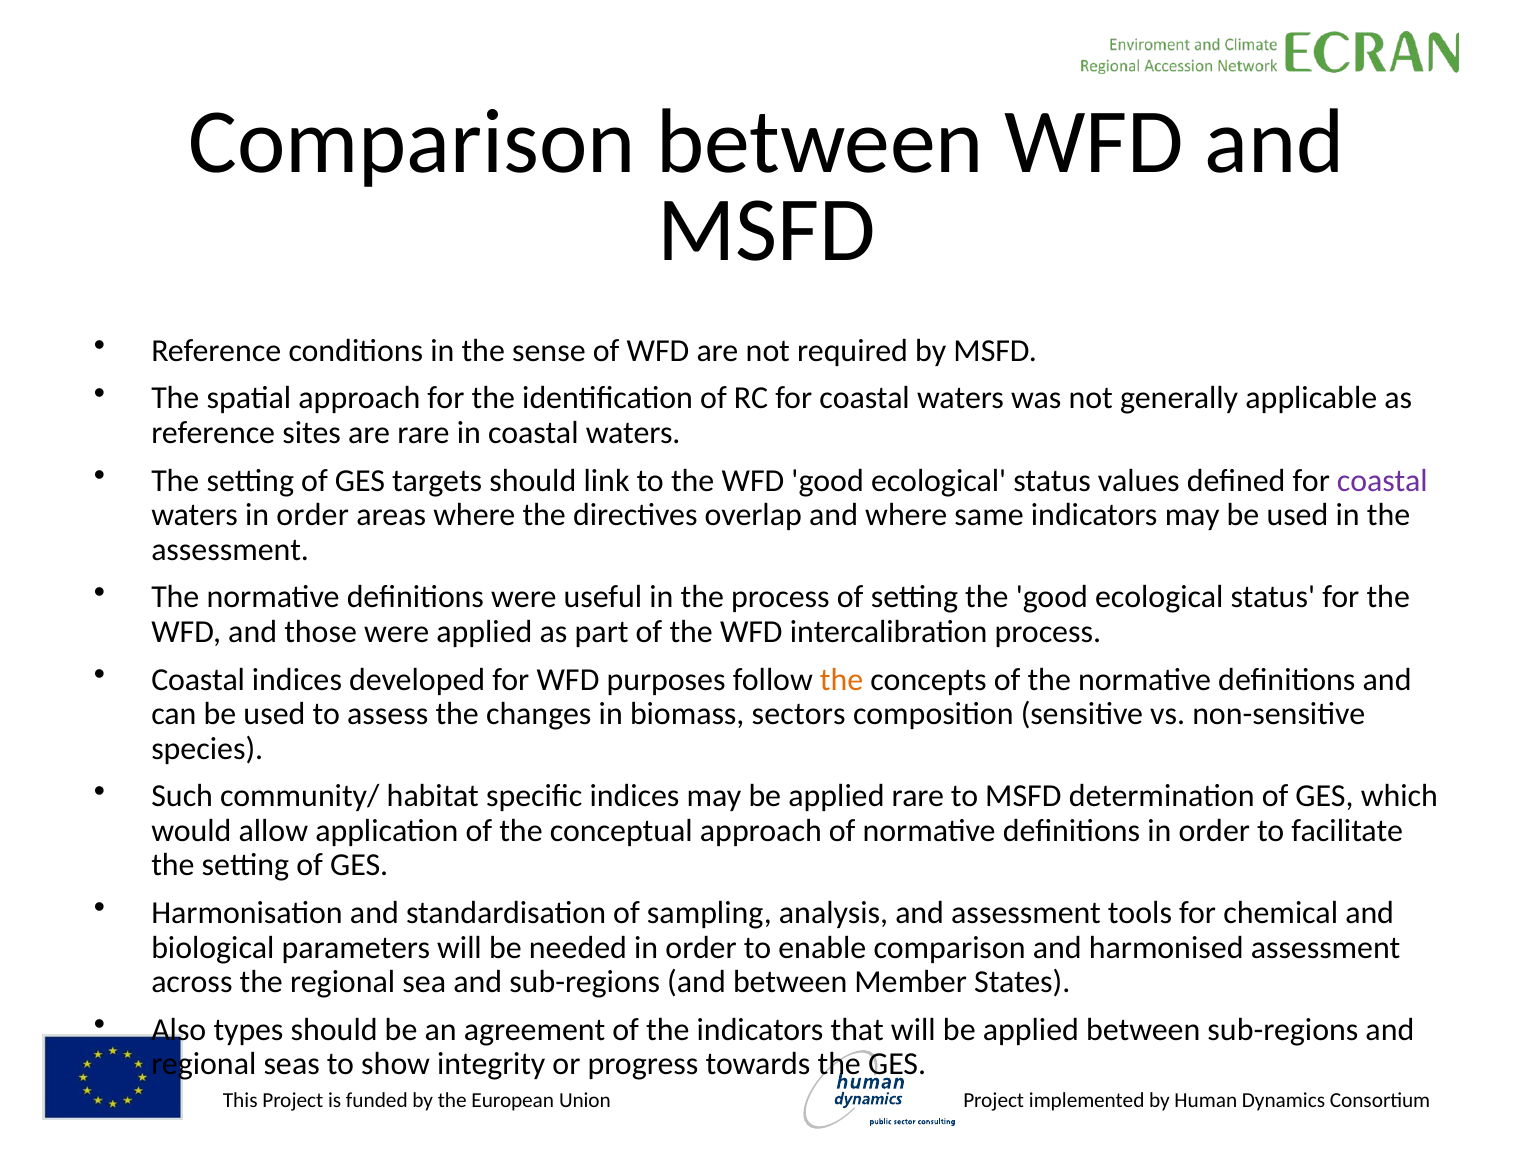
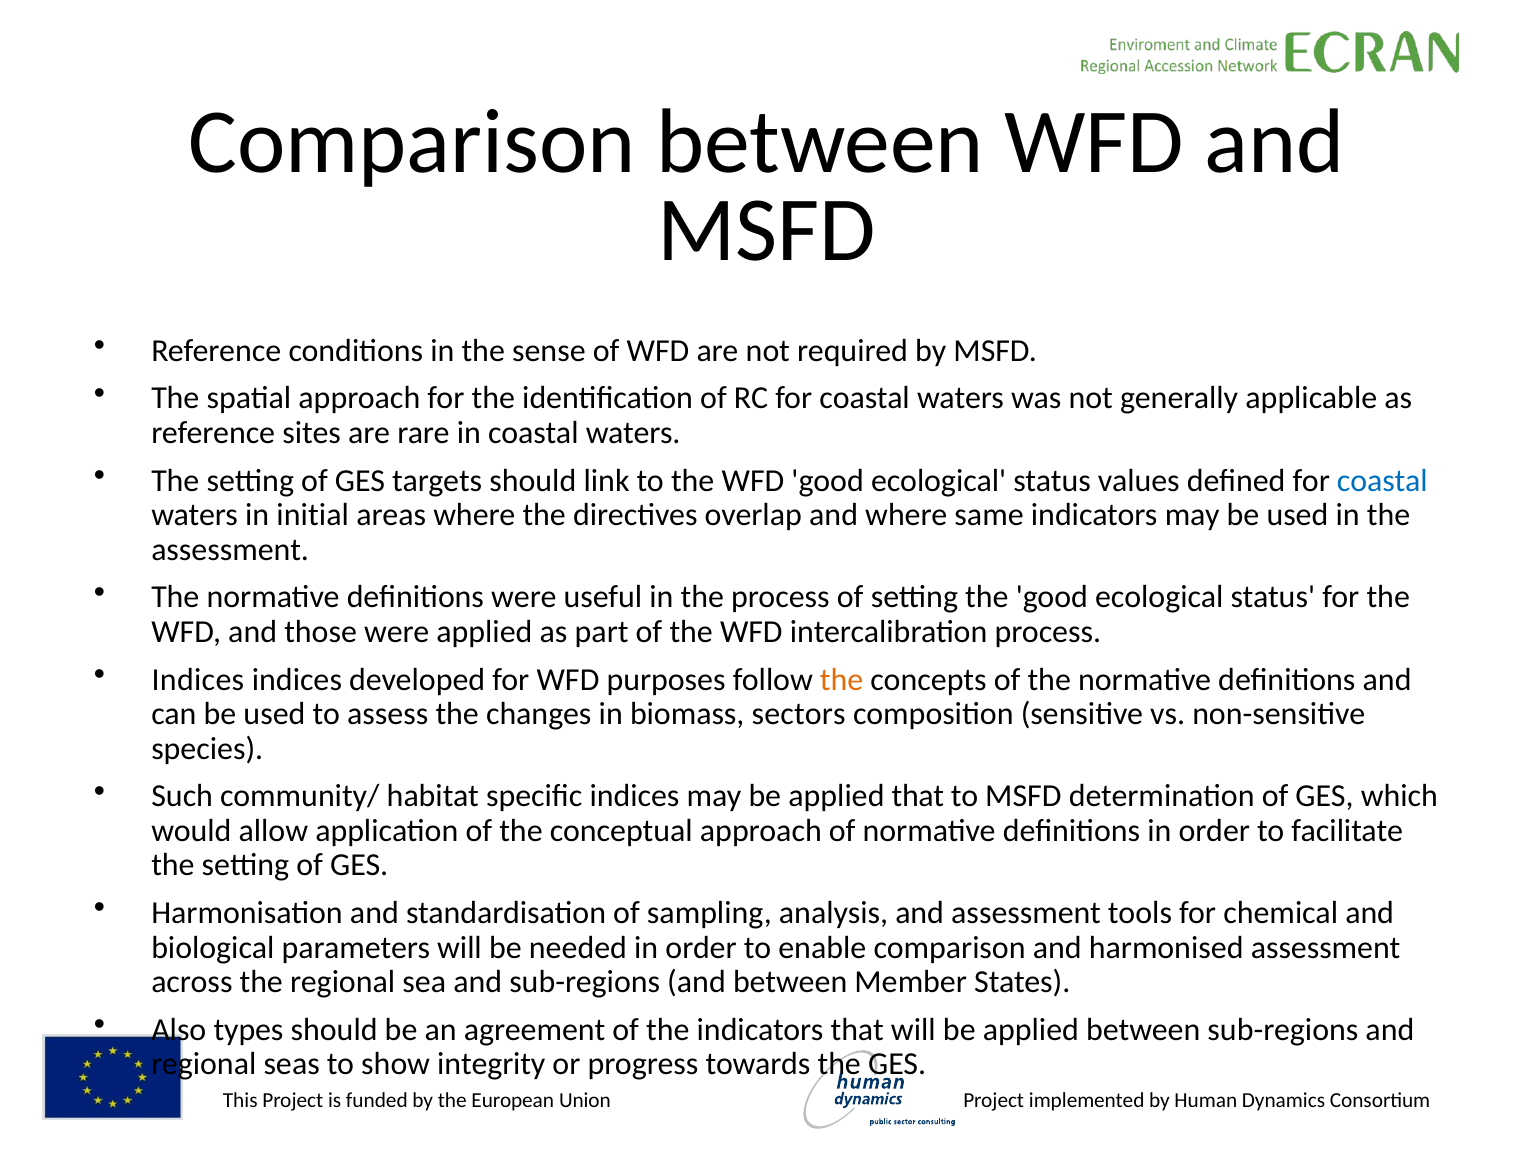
coastal at (1382, 480) colour: purple -> blue
waters in order: order -> initial
Coastal at (198, 679): Coastal -> Indices
applied rare: rare -> that
